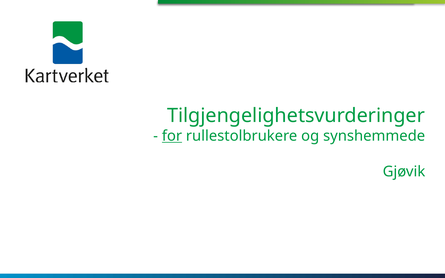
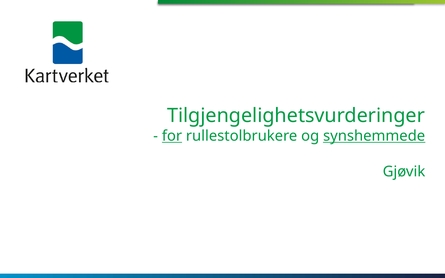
synshemmede underline: none -> present
